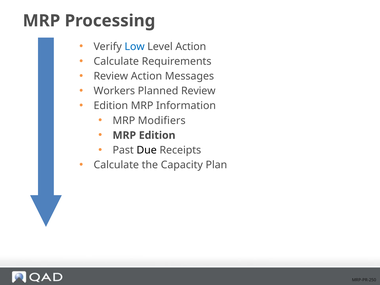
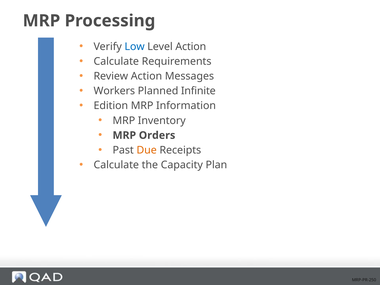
Planned Review: Review -> Infinite
Modifiers: Modifiers -> Inventory
MRP Edition: Edition -> Orders
Due colour: black -> orange
